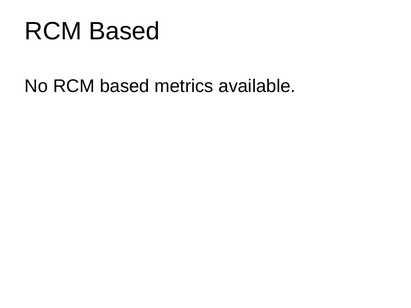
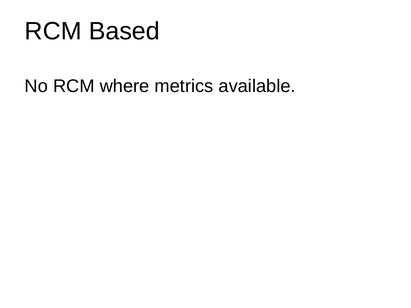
No RCM based: based -> where
